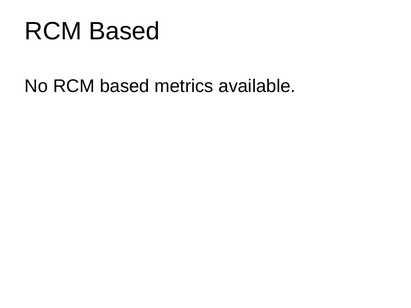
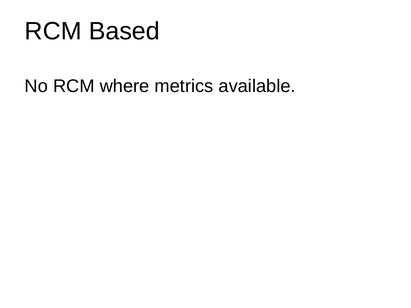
No RCM based: based -> where
